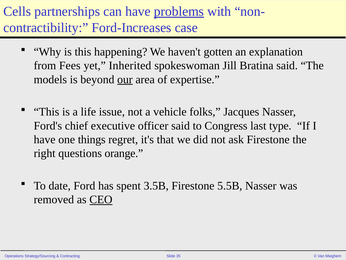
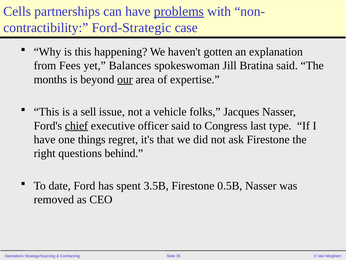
Ford-Increases: Ford-Increases -> Ford-Strategic
Inherited: Inherited -> Balances
models: models -> months
life: life -> sell
chief underline: none -> present
orange: orange -> behind
5.5B: 5.5B -> 0.5B
CEO underline: present -> none
